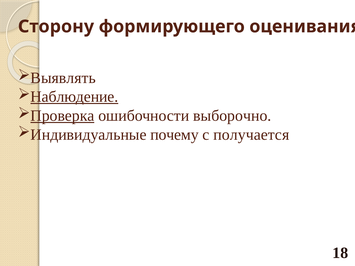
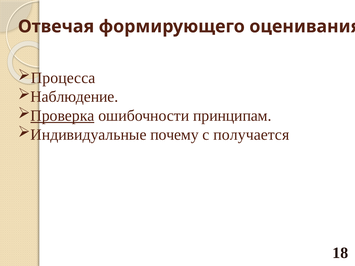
Сторону: Сторону -> Отвечая
Выявлять: Выявлять -> Процесса
Наблюдение underline: present -> none
выборочно: выборочно -> принципам
